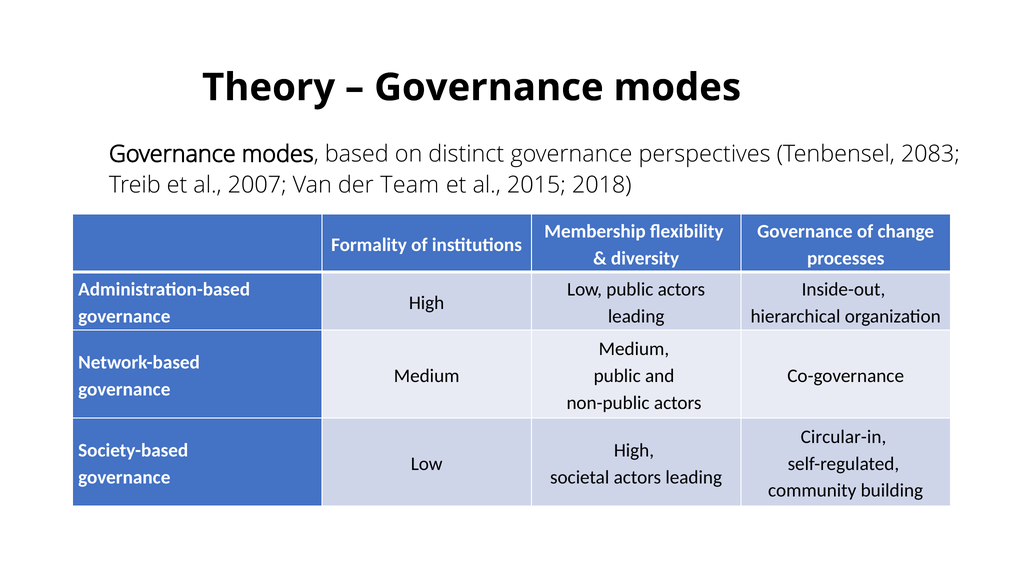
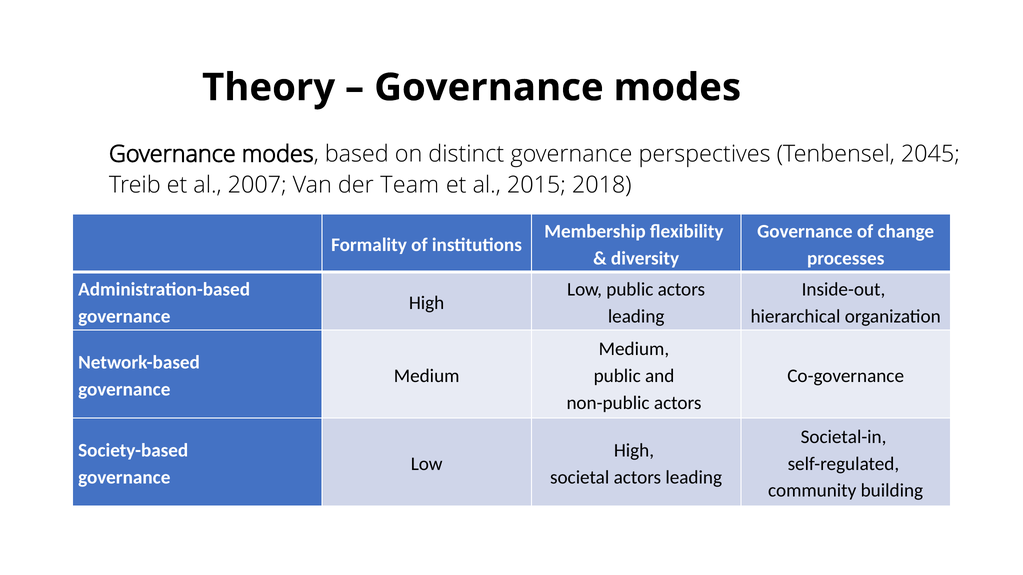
2083: 2083 -> 2045
Circular-in: Circular-in -> Societal-in
